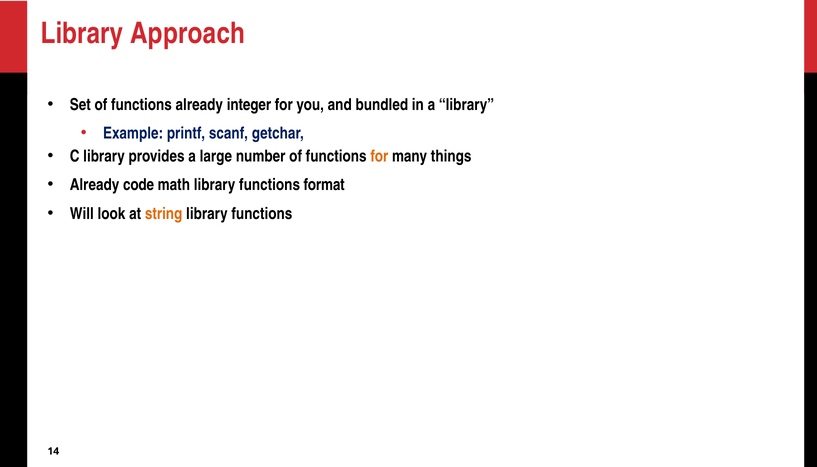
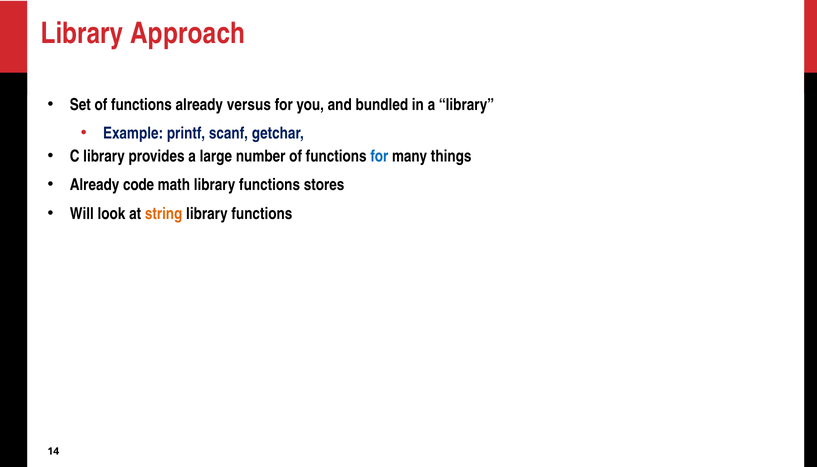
integer: integer -> versus
for at (379, 156) colour: orange -> blue
format: format -> stores
